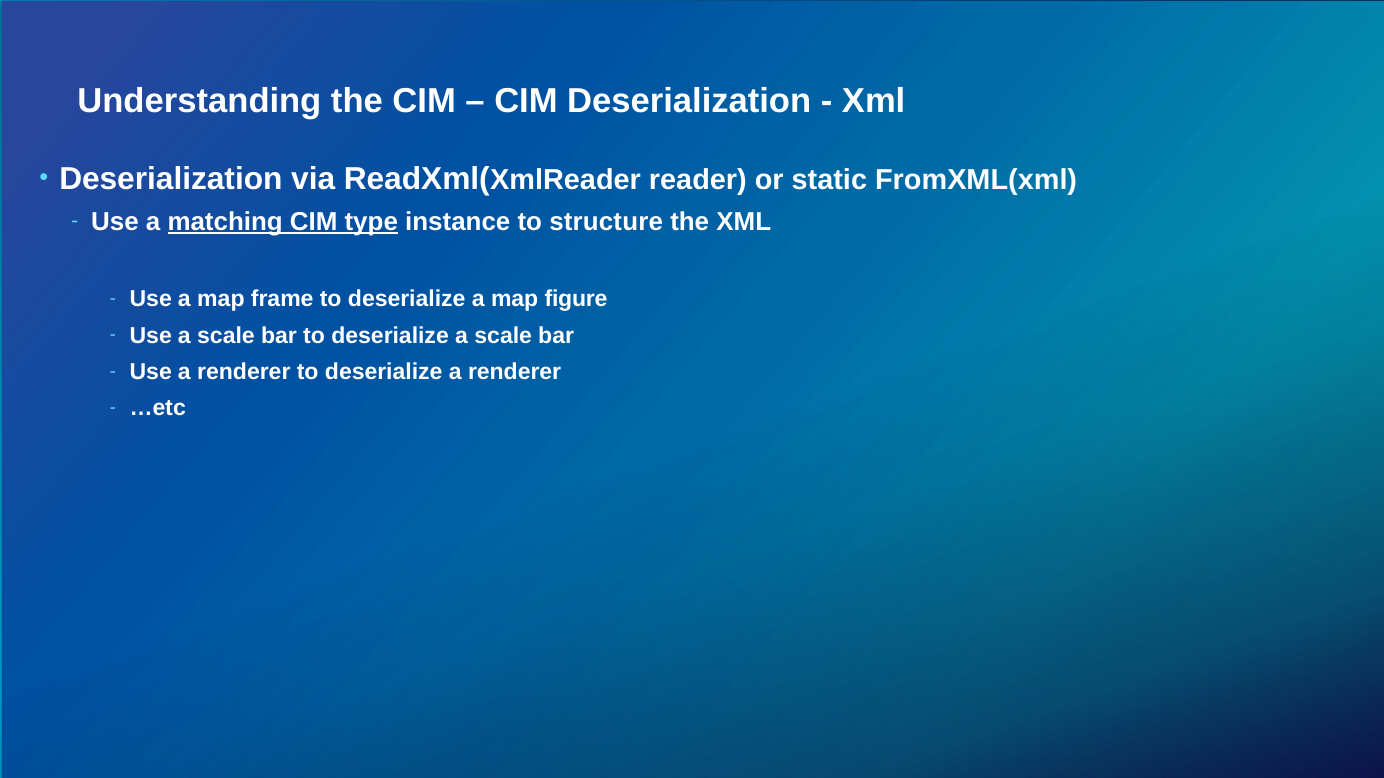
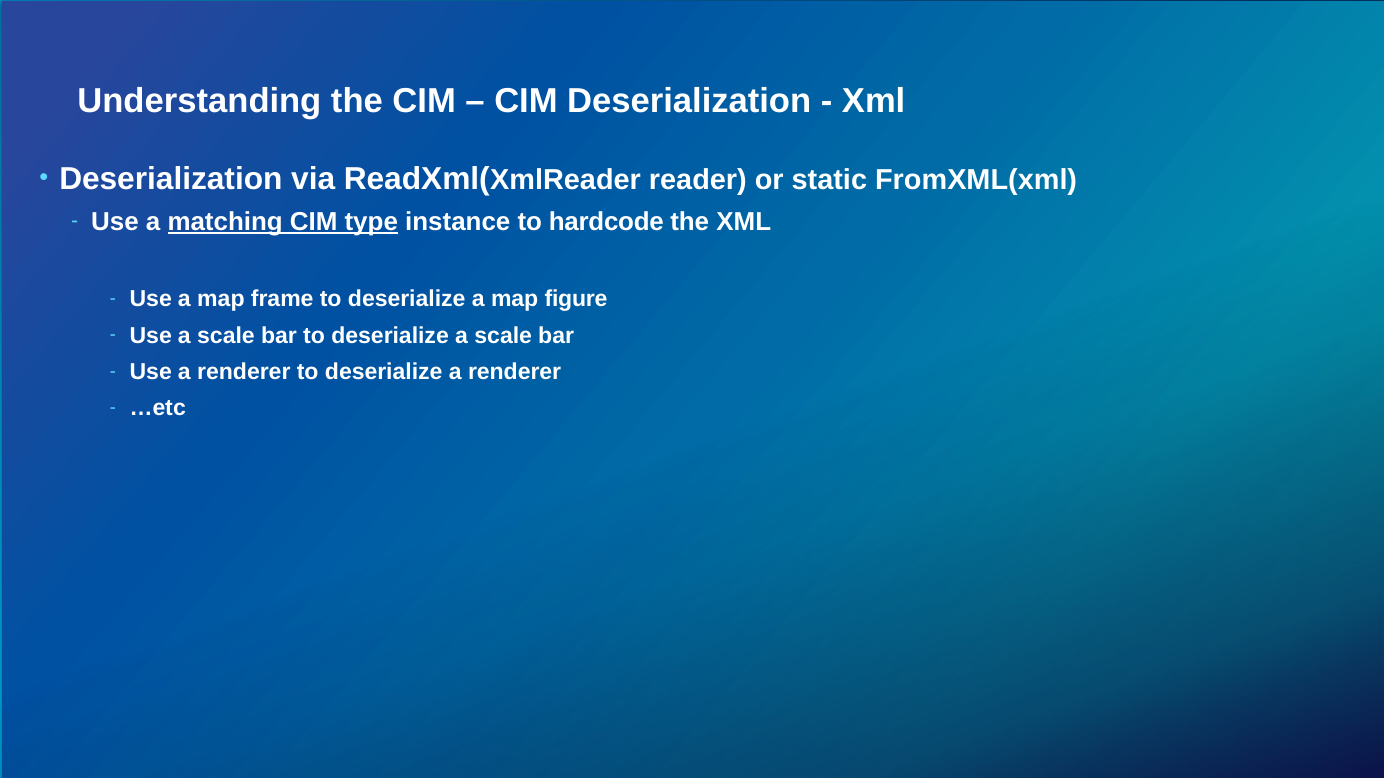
structure: structure -> hardcode
